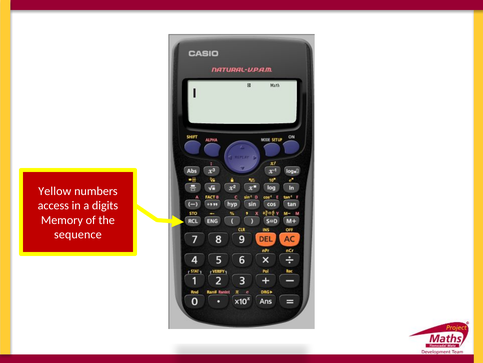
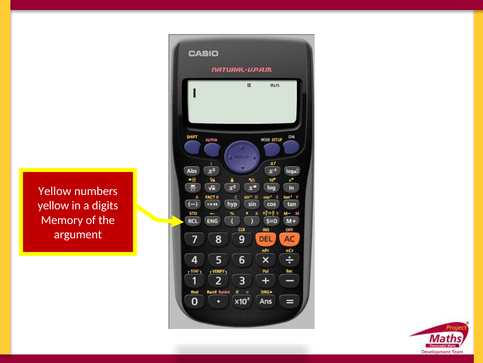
access at (53, 205): access -> yellow
sequence: sequence -> argument
